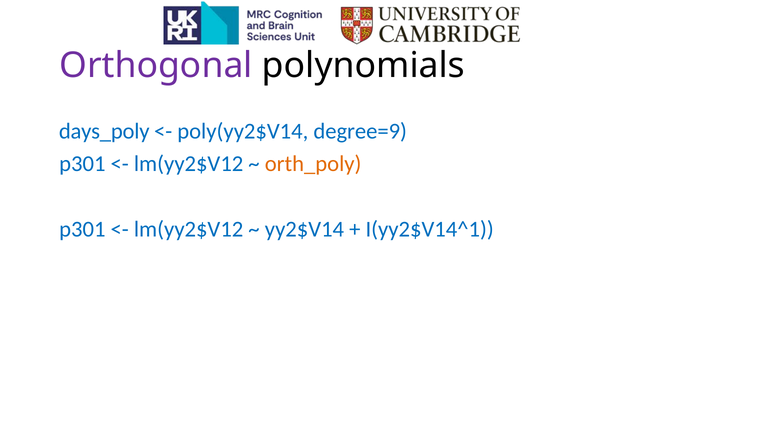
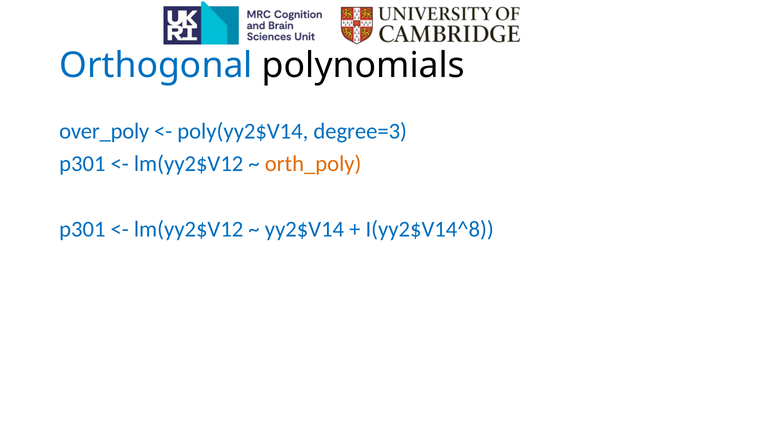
Orthogonal colour: purple -> blue
days_poly: days_poly -> over_poly
degree=9: degree=9 -> degree=3
I(yy2$V14^1: I(yy2$V14^1 -> I(yy2$V14^8
